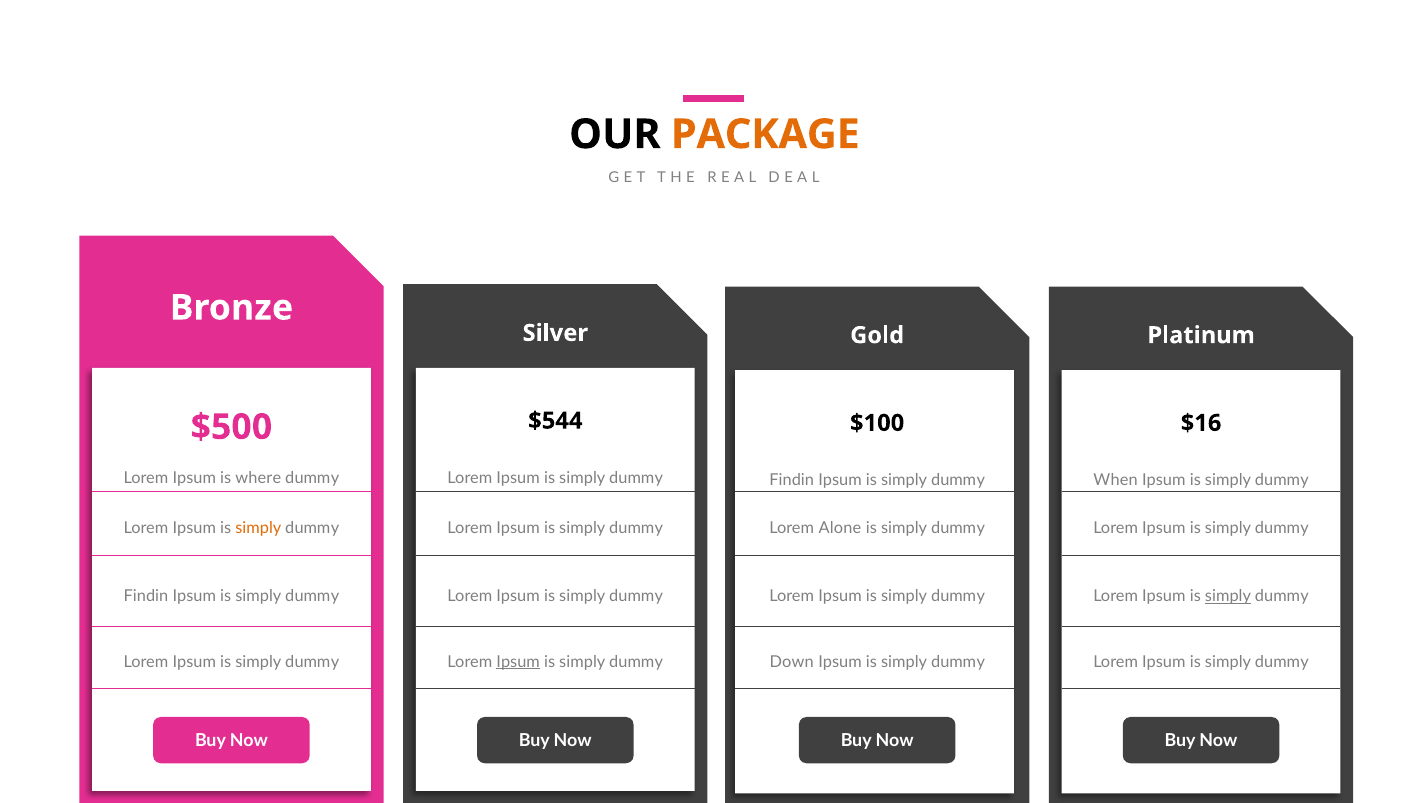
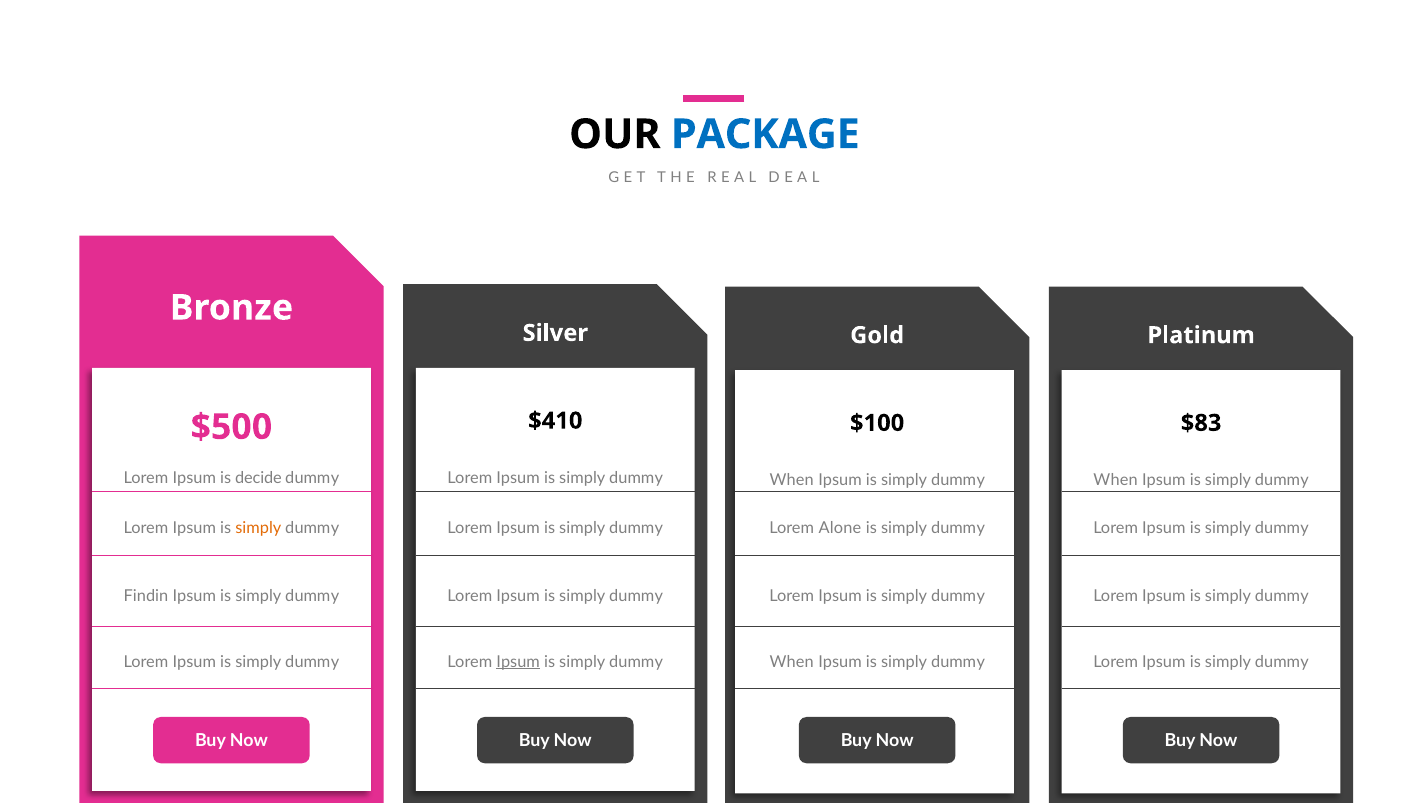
PACKAGE colour: orange -> blue
$544: $544 -> $410
$16: $16 -> $83
where: where -> decide
Findin at (792, 480): Findin -> When
simply at (1228, 597) underline: present -> none
Down at (792, 662): Down -> When
